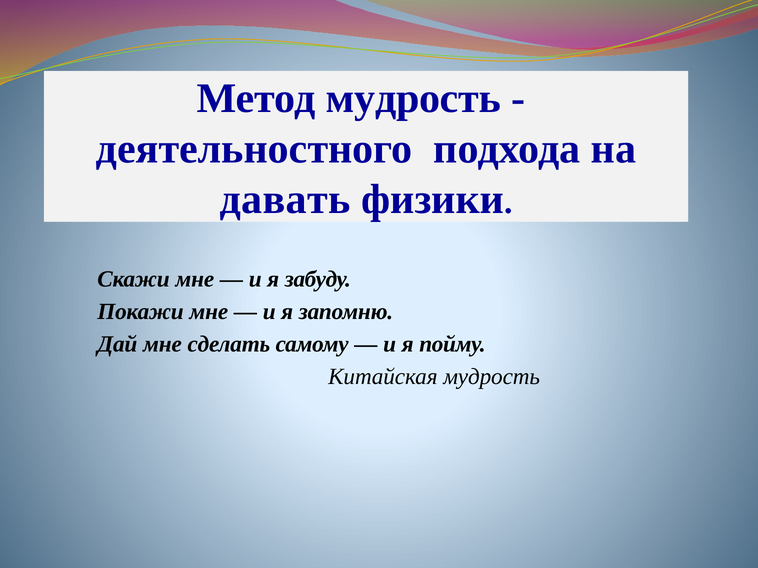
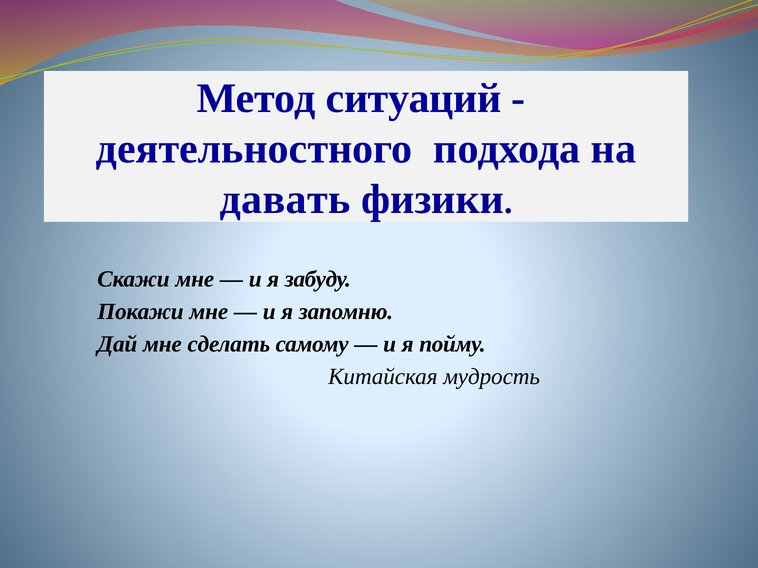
Метод мудрость: мудрость -> ситуаций
